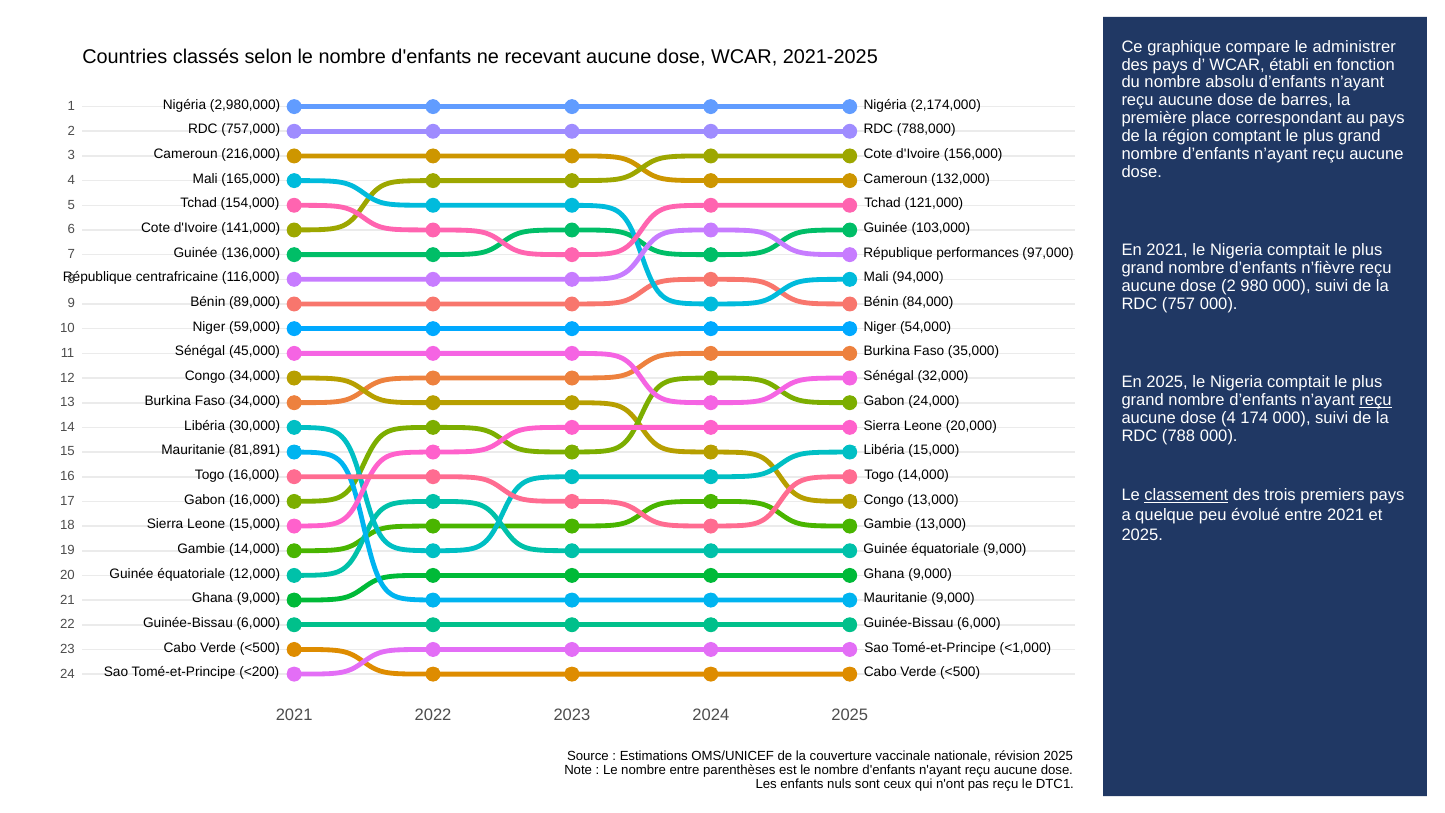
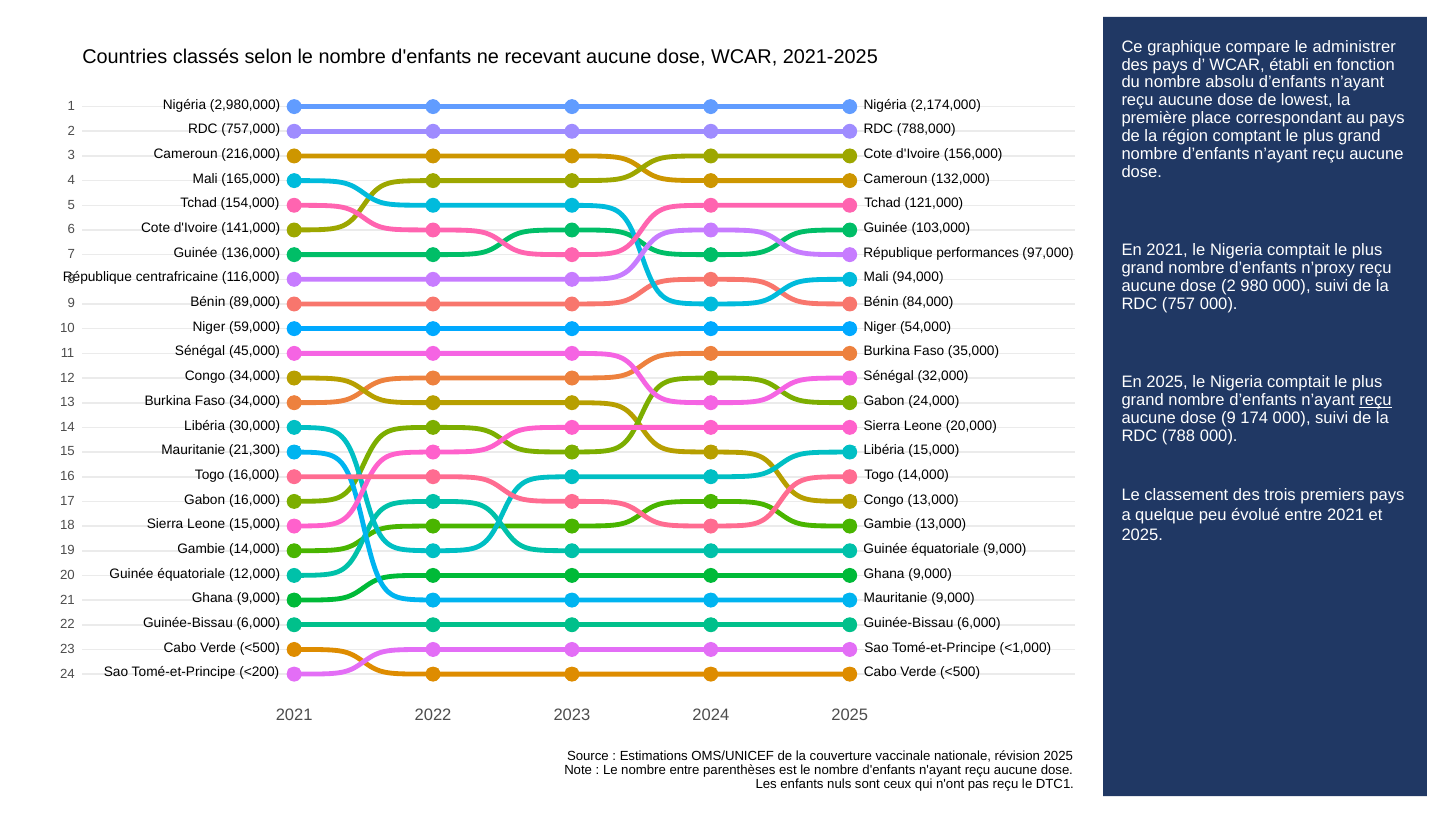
barres: barres -> lowest
n’fièvre: n’fièvre -> n’proxy
dose 4: 4 -> 9
81,891: 81,891 -> 21,300
classement underline: present -> none
